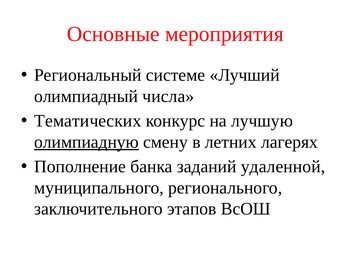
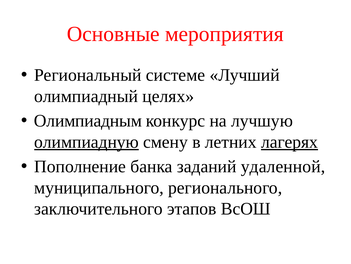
числа: числа -> целях
Тематических: Тематических -> Олимпиадным
лагерях underline: none -> present
